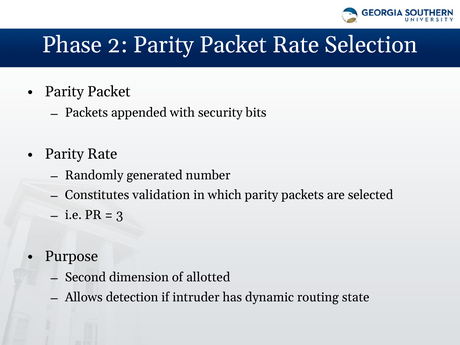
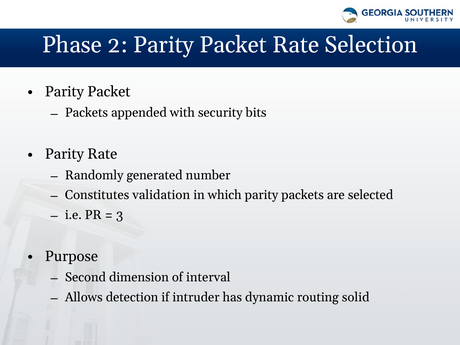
allotted: allotted -> interval
state: state -> solid
